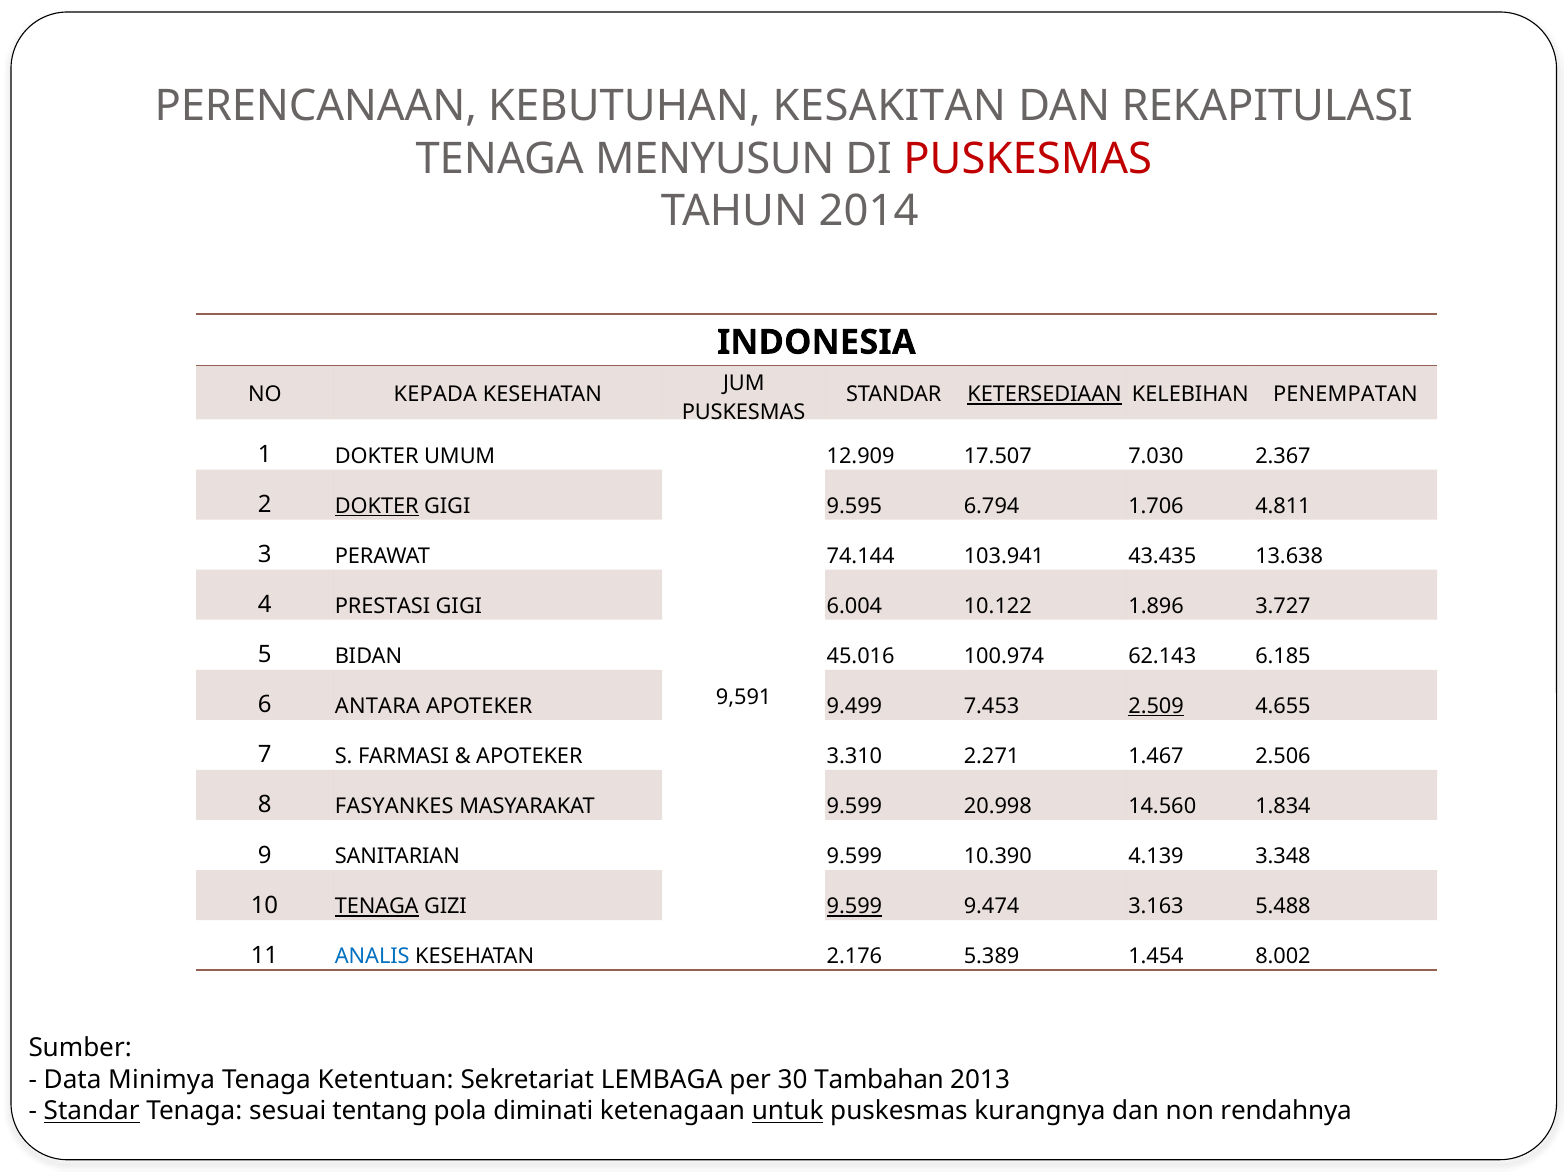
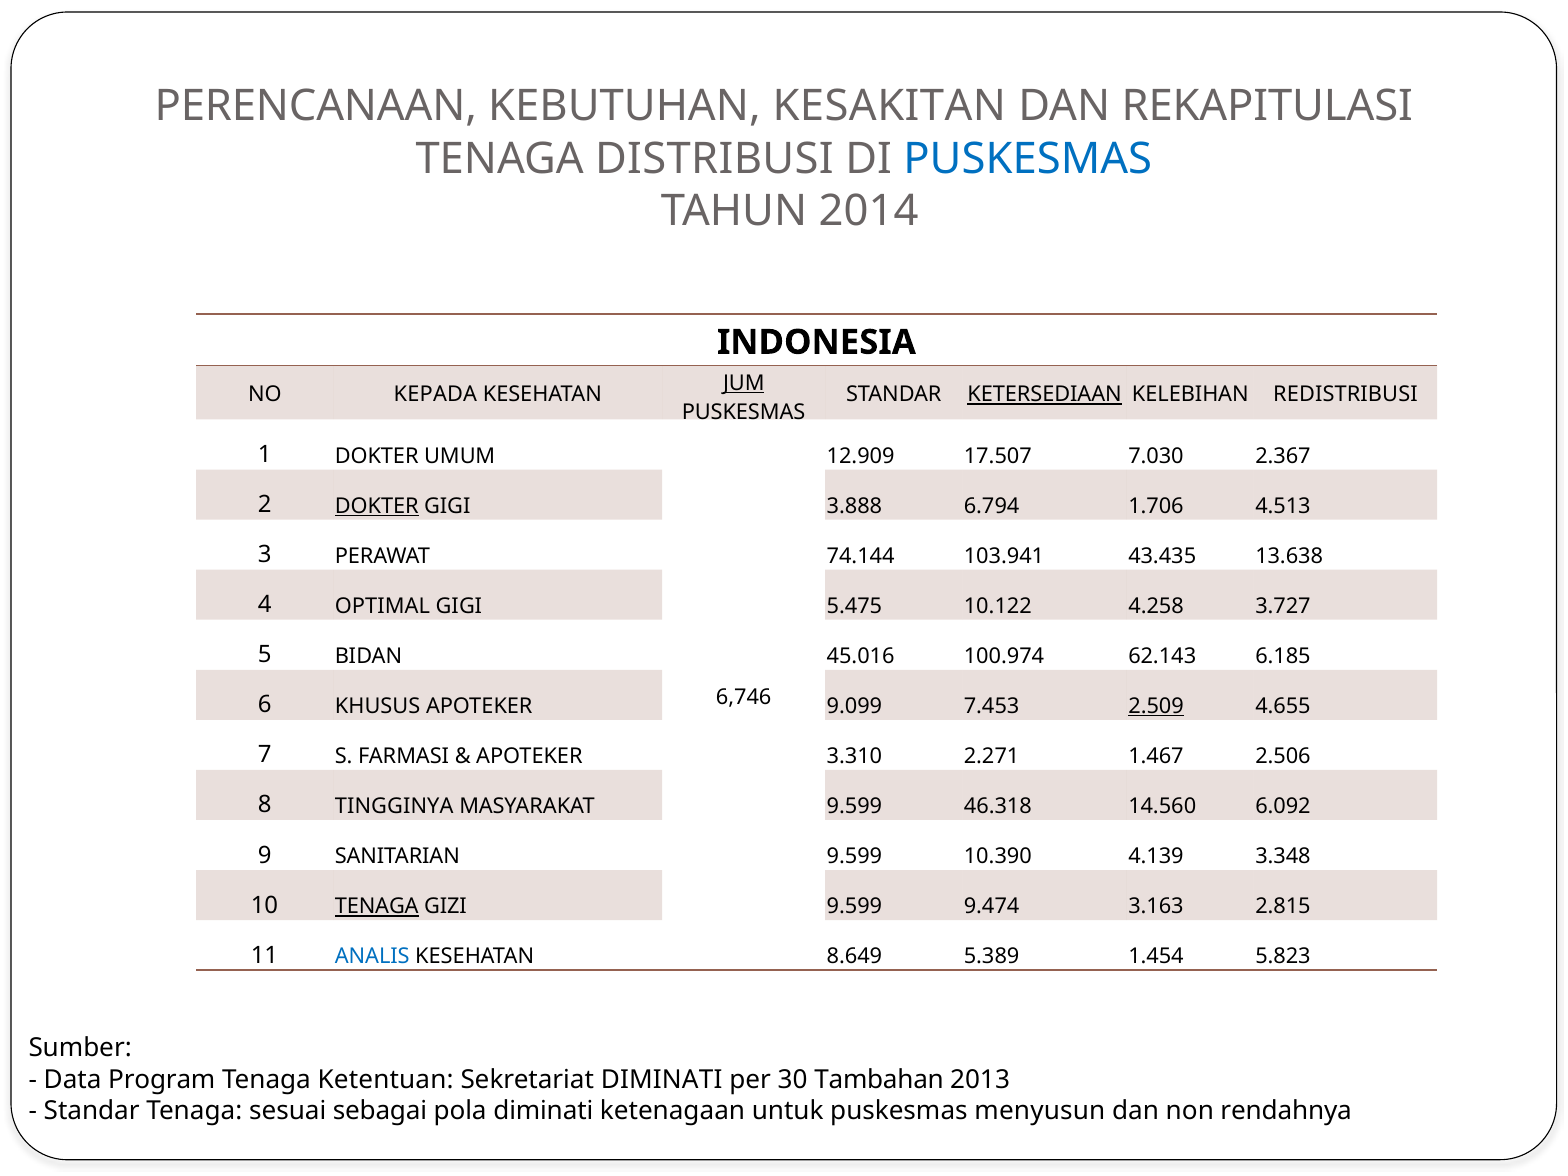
MENYUSUN: MENYUSUN -> DISTRIBUSI
PUSKESMAS at (1028, 159) colour: red -> blue
JUM underline: none -> present
PENEMPATAN: PENEMPATAN -> REDISTRIBUSI
9.595: 9.595 -> 3.888
4.811: 4.811 -> 4.513
PRESTASI: PRESTASI -> OPTIMAL
6.004: 6.004 -> 5.475
1.896: 1.896 -> 4.258
9,591: 9,591 -> 6,746
ANTARA: ANTARA -> KHUSUS
9.499: 9.499 -> 9.099
FASYANKES: FASYANKES -> TINGGINYA
20.998: 20.998 -> 46.318
1.834: 1.834 -> 6.092
9.599 at (854, 907) underline: present -> none
5.488: 5.488 -> 2.815
2.176: 2.176 -> 8.649
8.002: 8.002 -> 5.823
Minimya: Minimya -> Program
Sekretariat LEMBAGA: LEMBAGA -> DIMINATI
Standar at (92, 1111) underline: present -> none
tentang: tentang -> sebagai
untuk underline: present -> none
kurangnya: kurangnya -> menyusun
